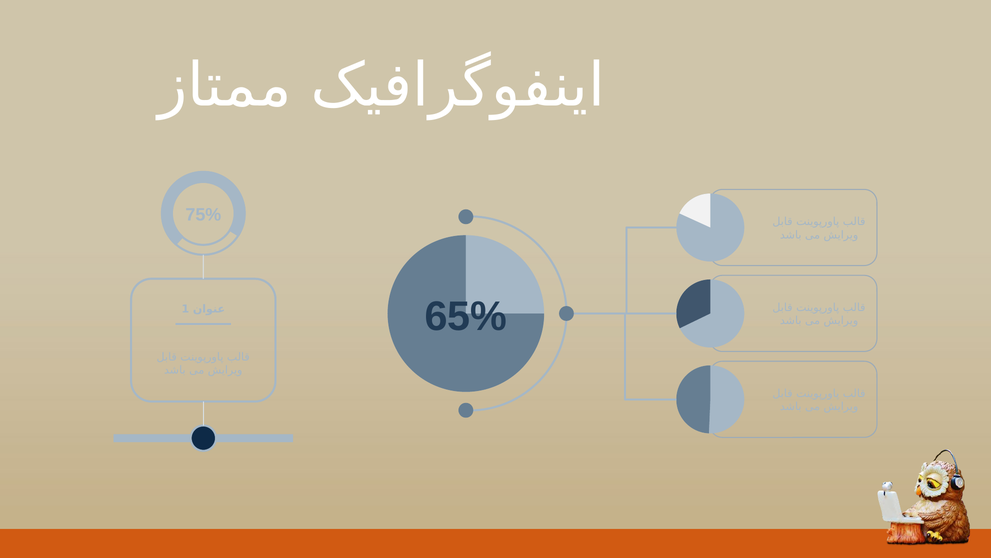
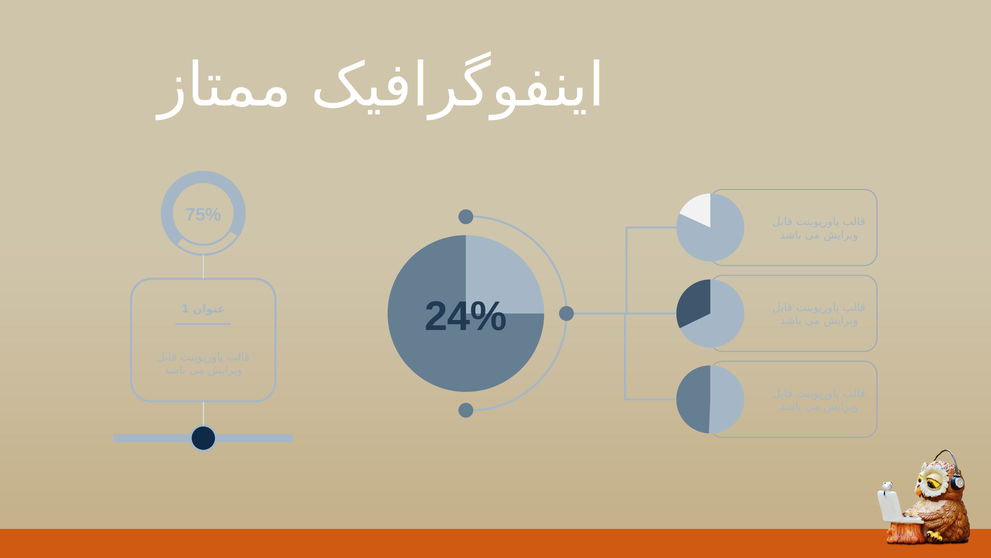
65%: 65% -> 24%
